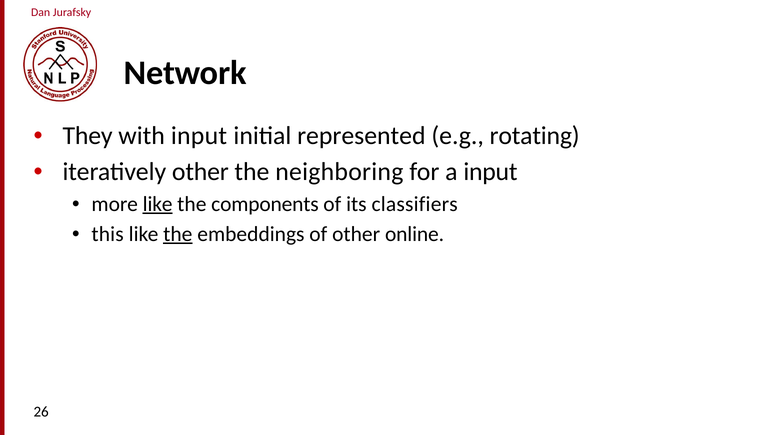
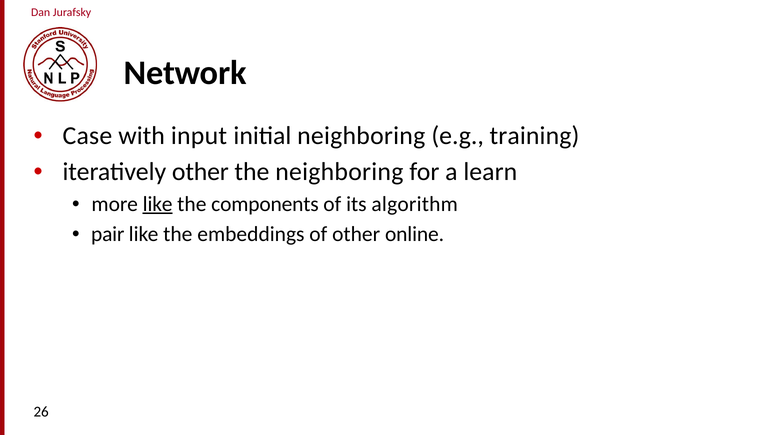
They: They -> Case
initial represented: represented -> neighboring
rotating: rotating -> training
a input: input -> learn
classifiers: classifiers -> algorithm
this: this -> pair
the at (178, 234) underline: present -> none
